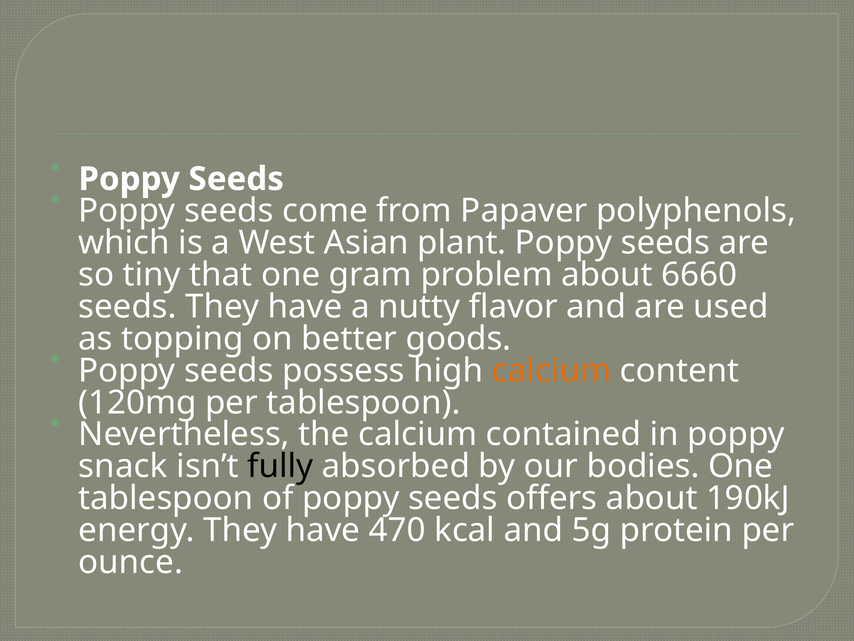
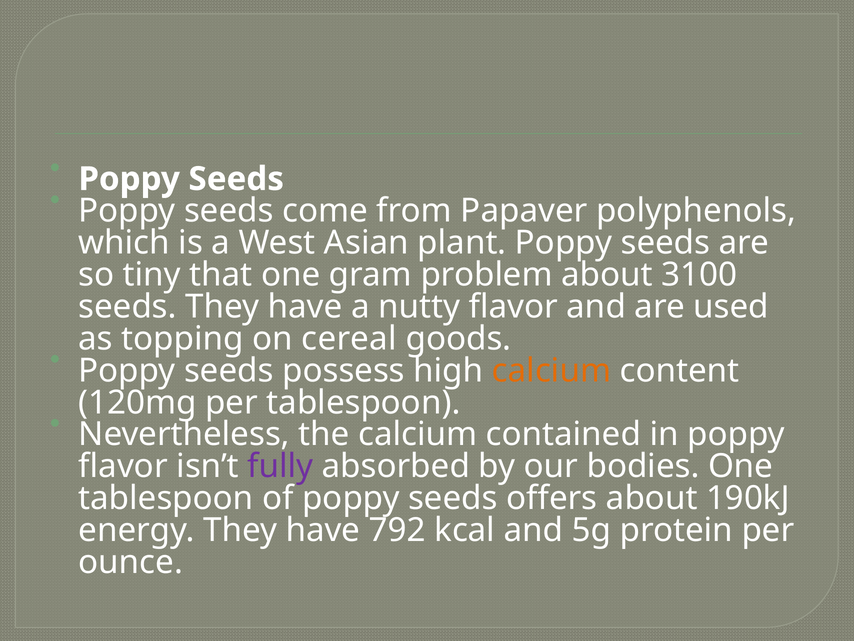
6660: 6660 -> 3100
better: better -> cereal
snack at (123, 466): snack -> flavor
fully colour: black -> purple
470: 470 -> 792
